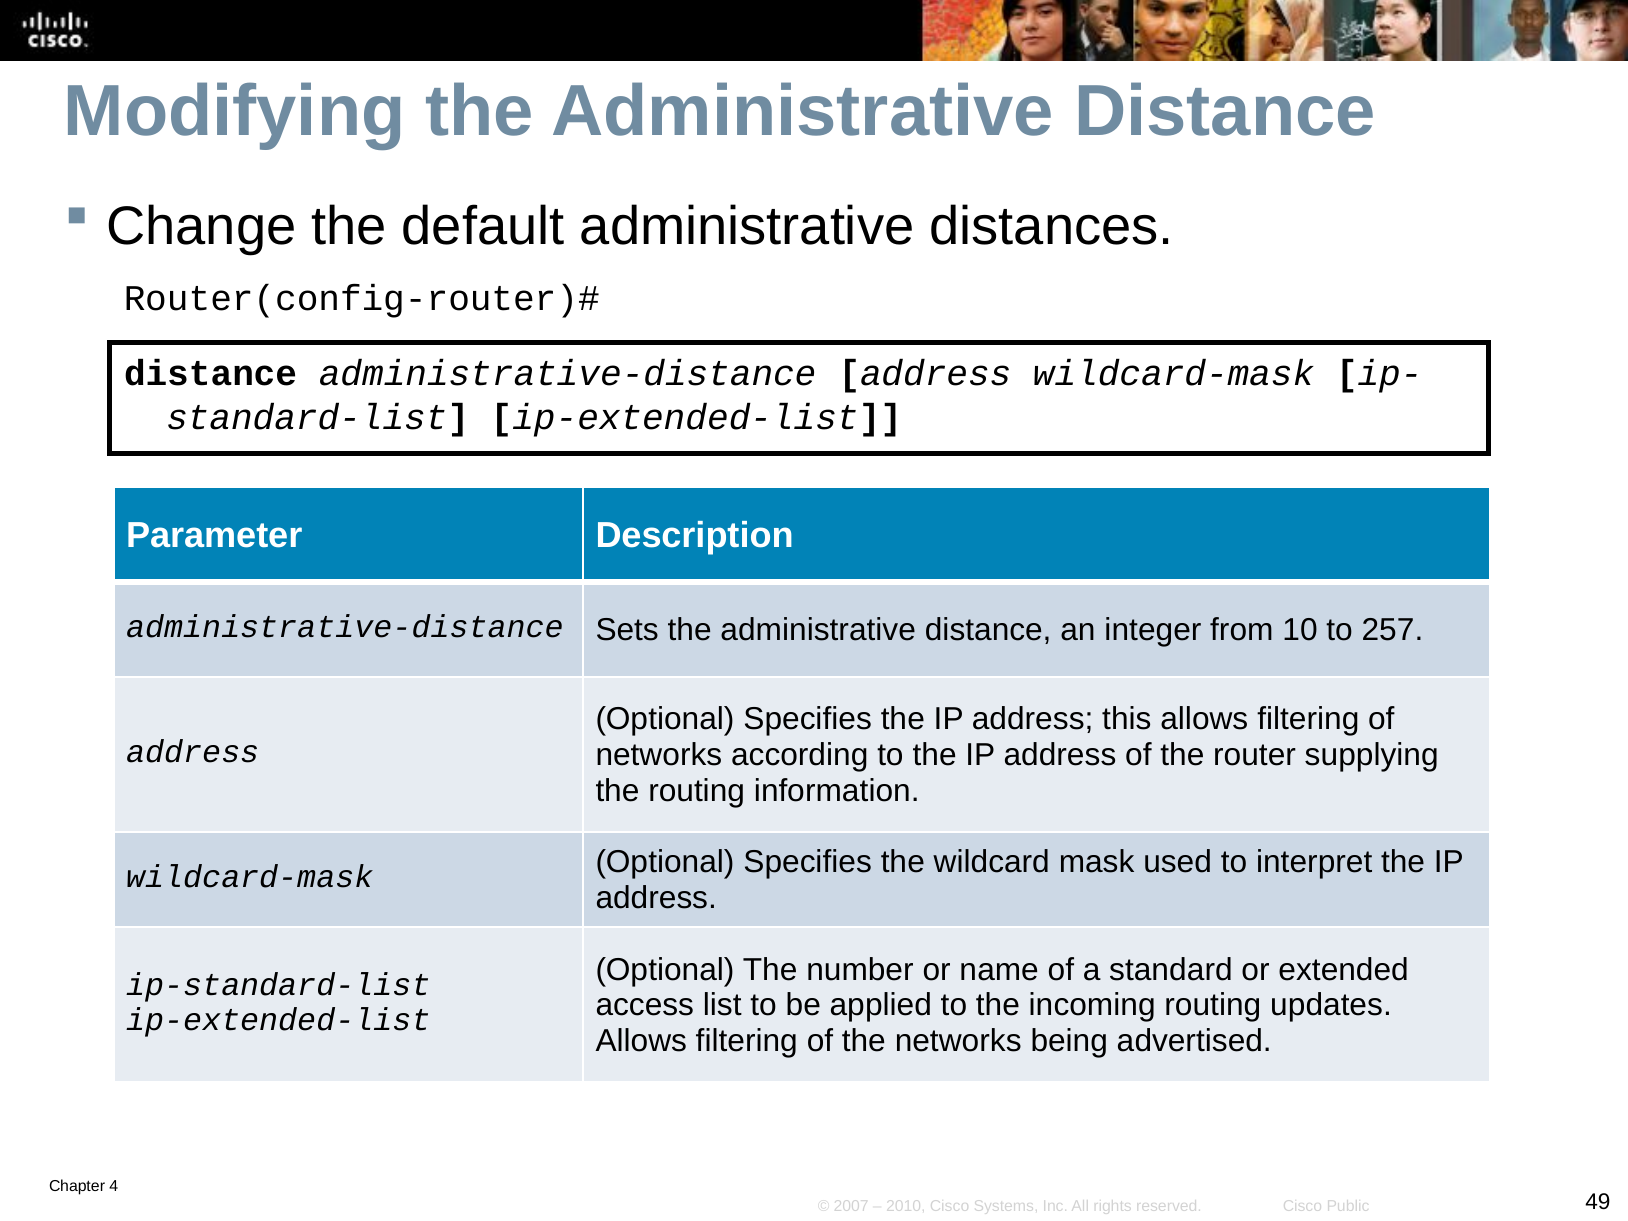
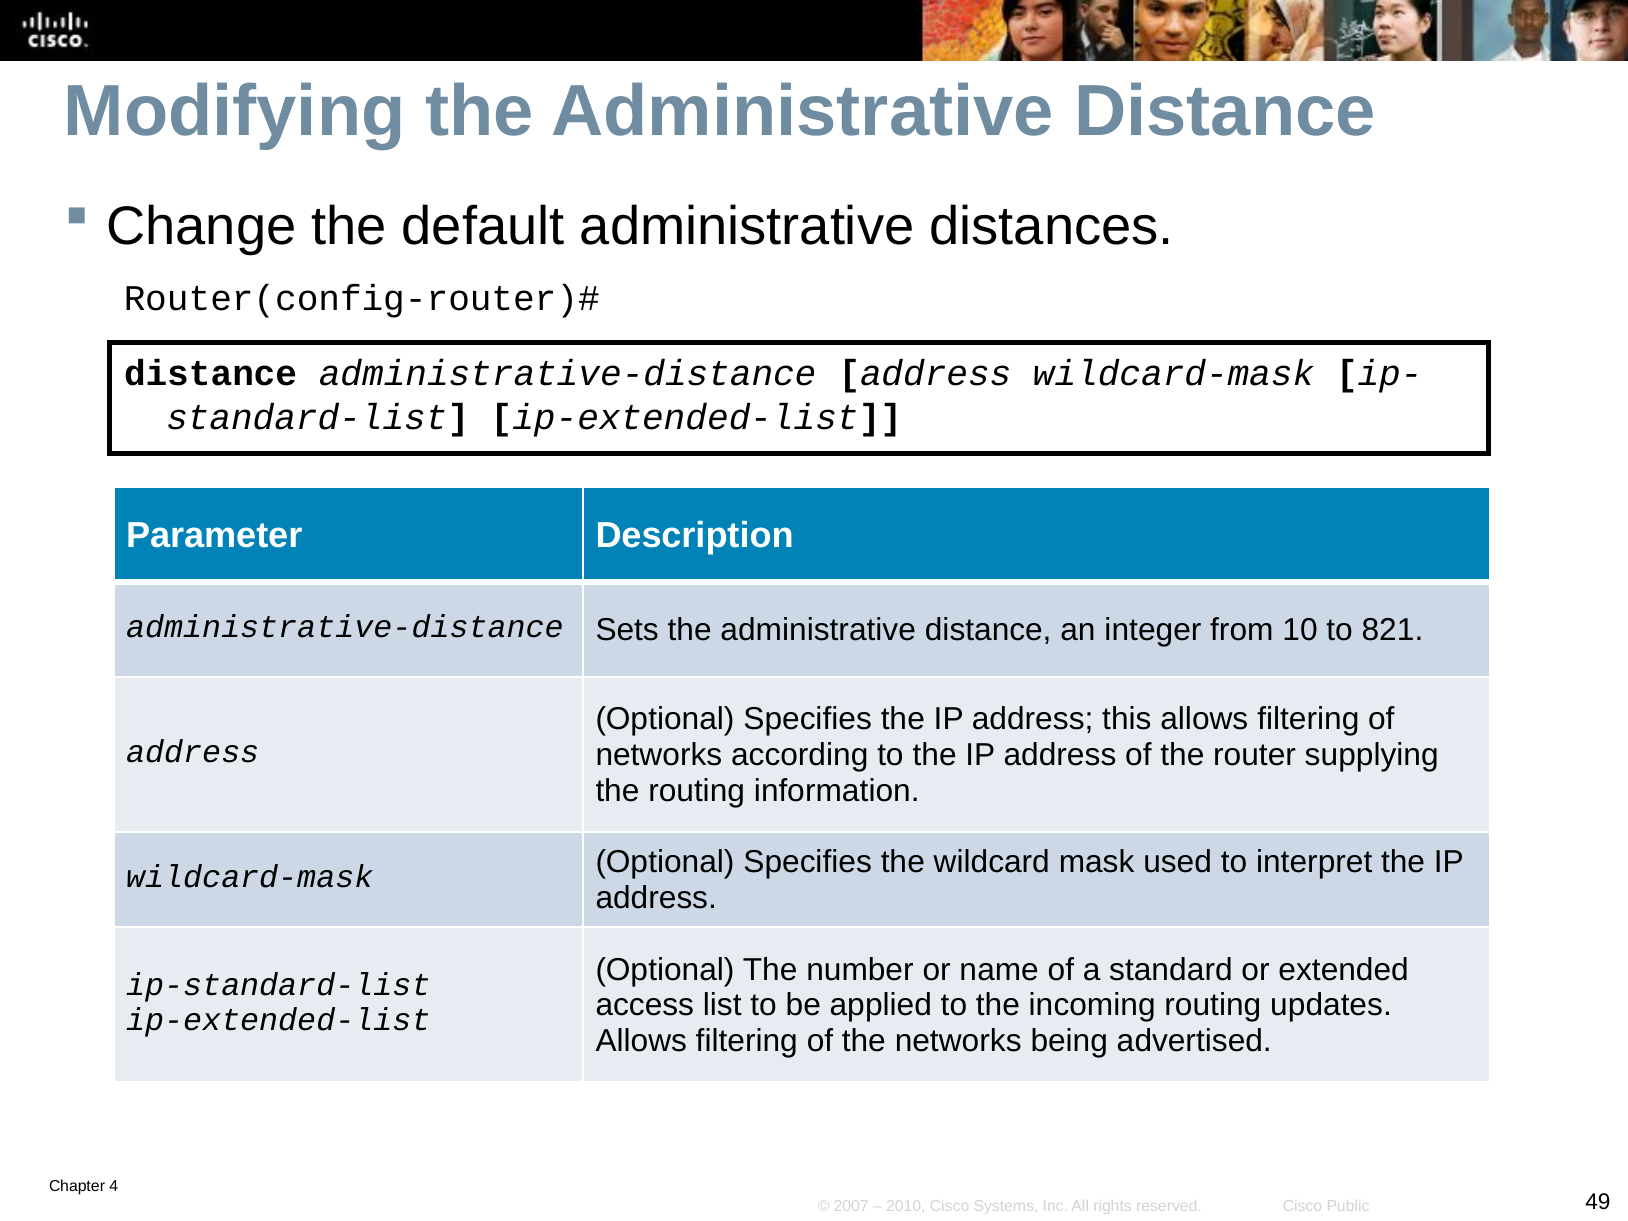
257: 257 -> 821
